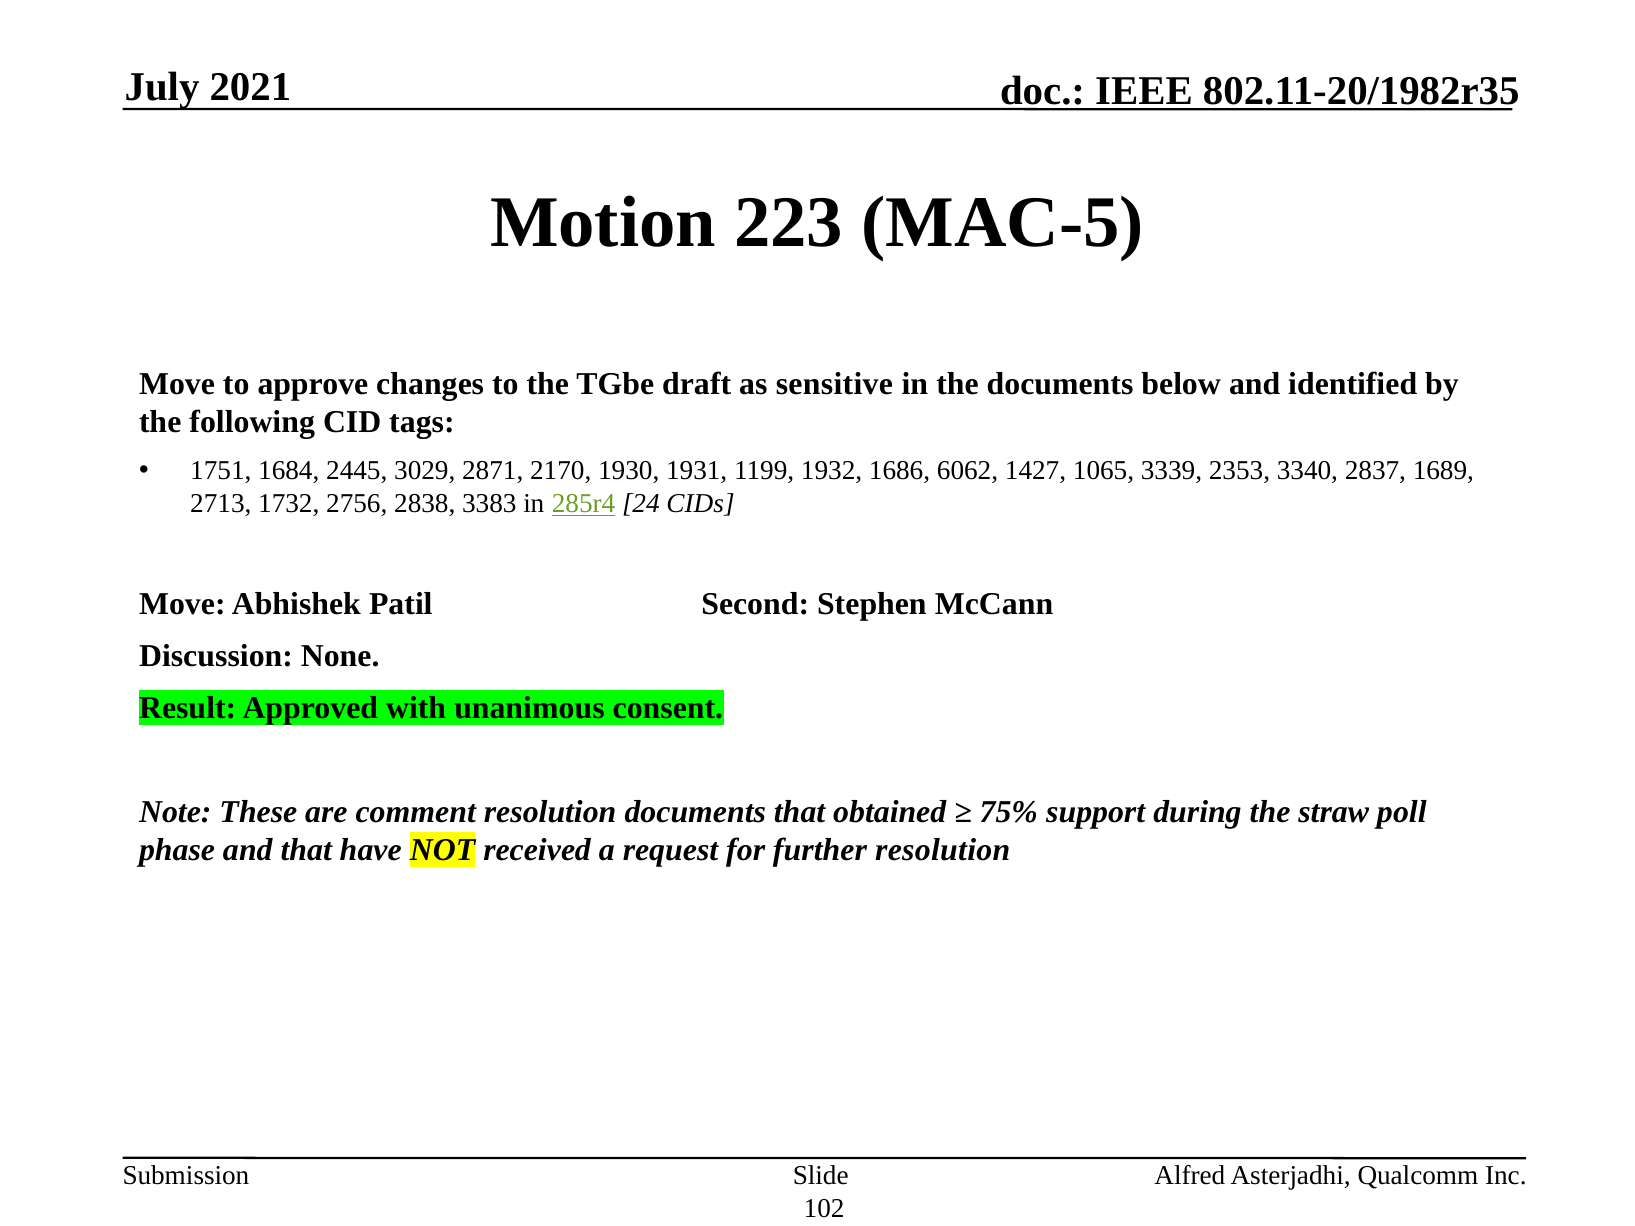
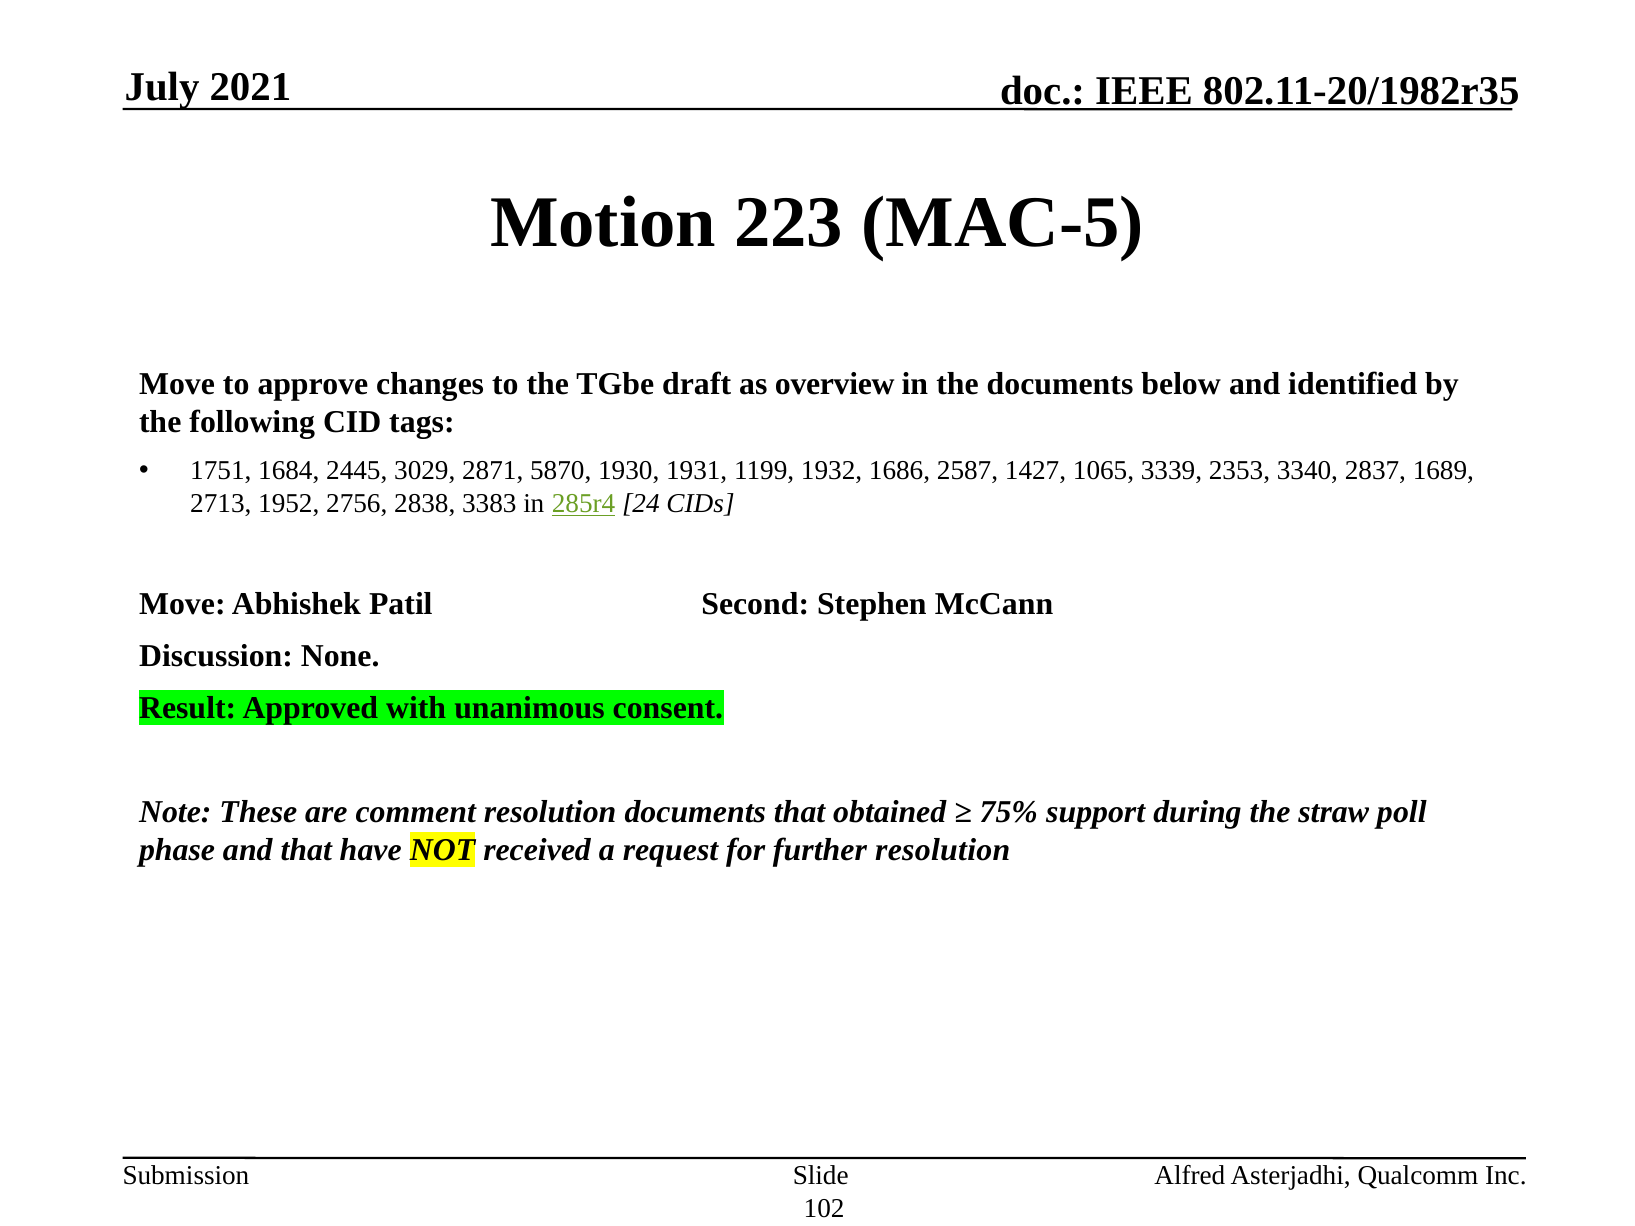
sensitive: sensitive -> overview
2170: 2170 -> 5870
6062: 6062 -> 2587
1732: 1732 -> 1952
